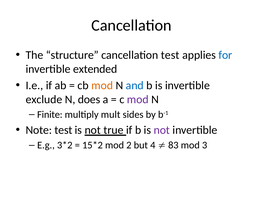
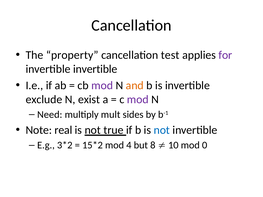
structure: structure -> property
for colour: blue -> purple
invertible extended: extended -> invertible
mod at (102, 86) colour: orange -> purple
and colour: blue -> orange
does: does -> exist
Finite: Finite -> Need
Note test: test -> real
not at (162, 130) colour: purple -> blue
2: 2 -> 4
4: 4 -> 8
83: 83 -> 10
3: 3 -> 0
